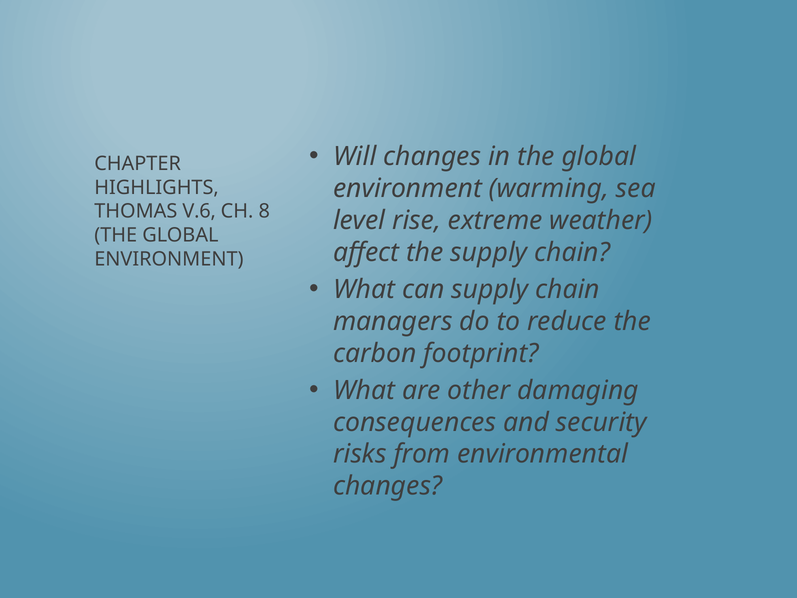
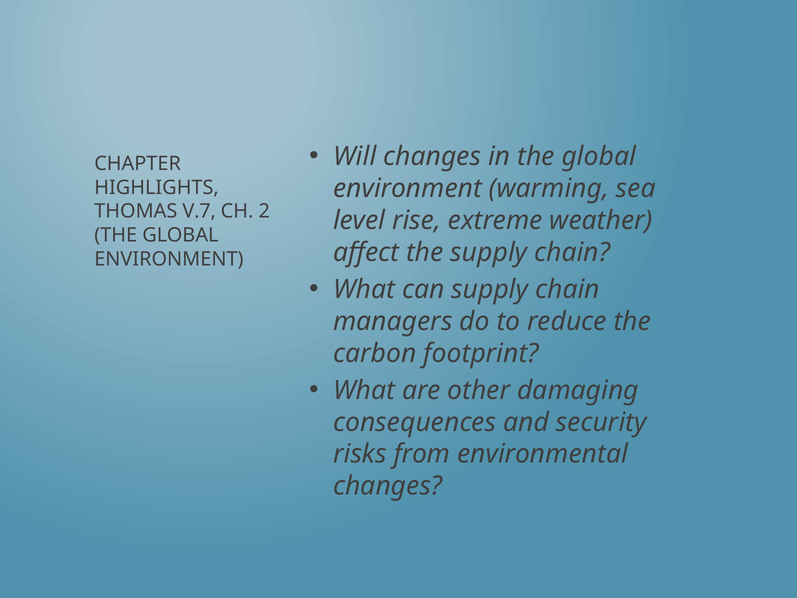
V.6: V.6 -> V.7
8: 8 -> 2
